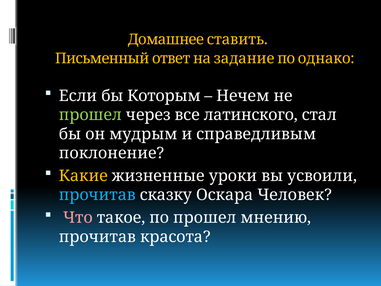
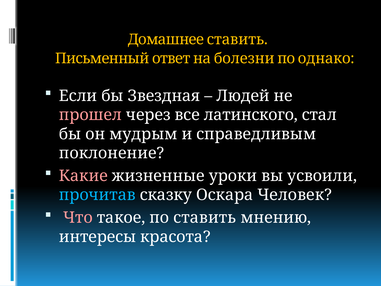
задание: задание -> болезни
Которым: Которым -> Звездная
Нечем: Нечем -> Людей
прошел at (90, 115) colour: light green -> pink
Какие colour: yellow -> pink
по прошел: прошел -> ставить
прочитав at (97, 237): прочитав -> интересы
